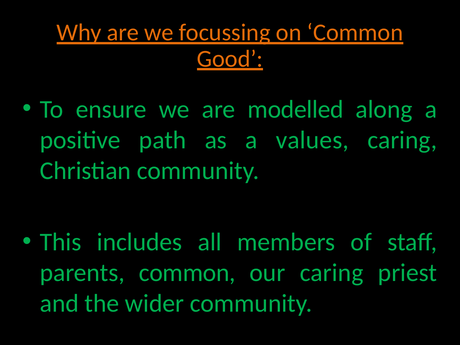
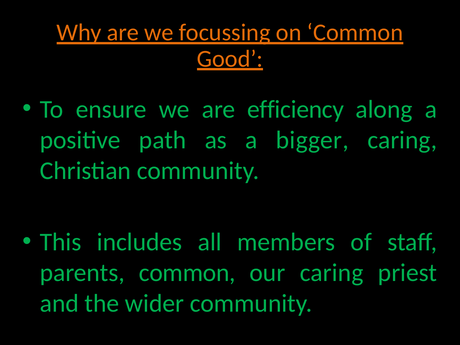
modelled: modelled -> efficiency
values: values -> bigger
